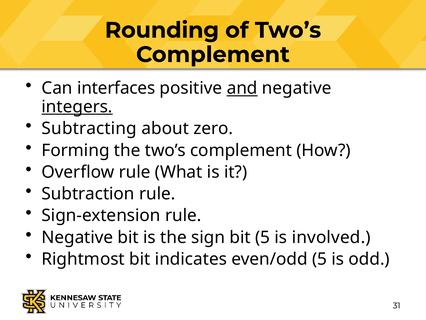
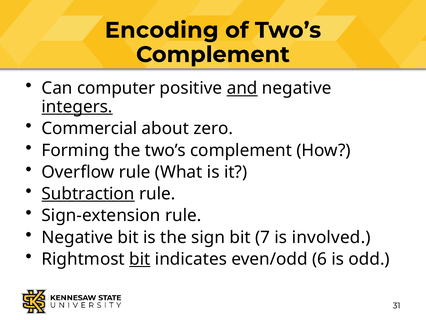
Rounding: Rounding -> Encoding
interfaces: interfaces -> computer
Subtracting: Subtracting -> Commercial
Subtraction underline: none -> present
bit 5: 5 -> 7
bit at (140, 259) underline: none -> present
even/odd 5: 5 -> 6
